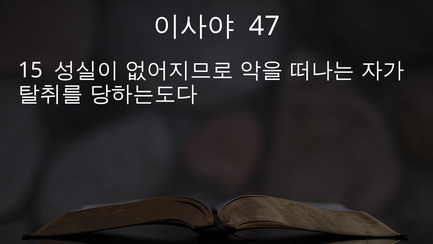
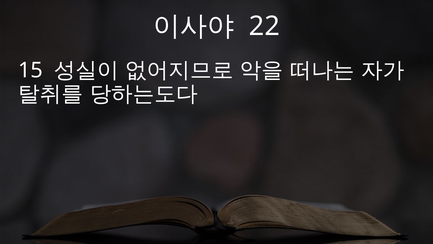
47: 47 -> 22
